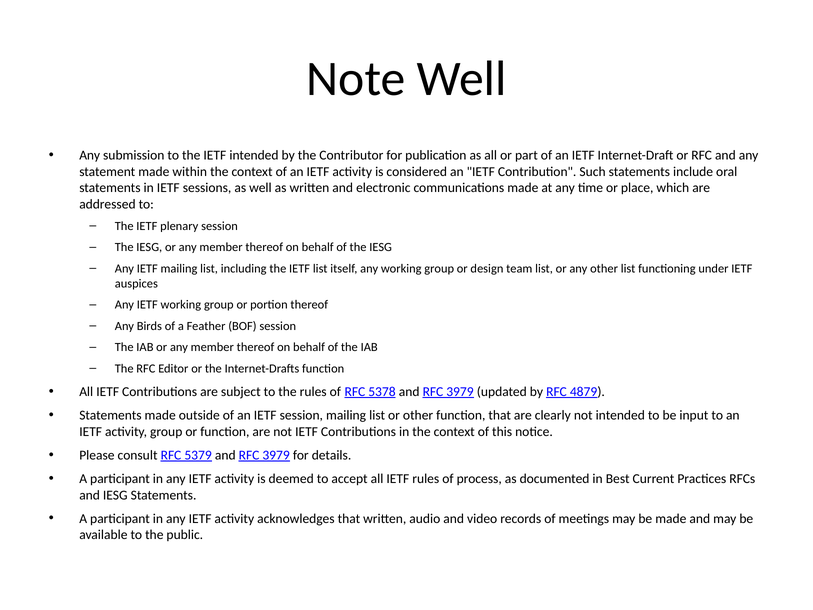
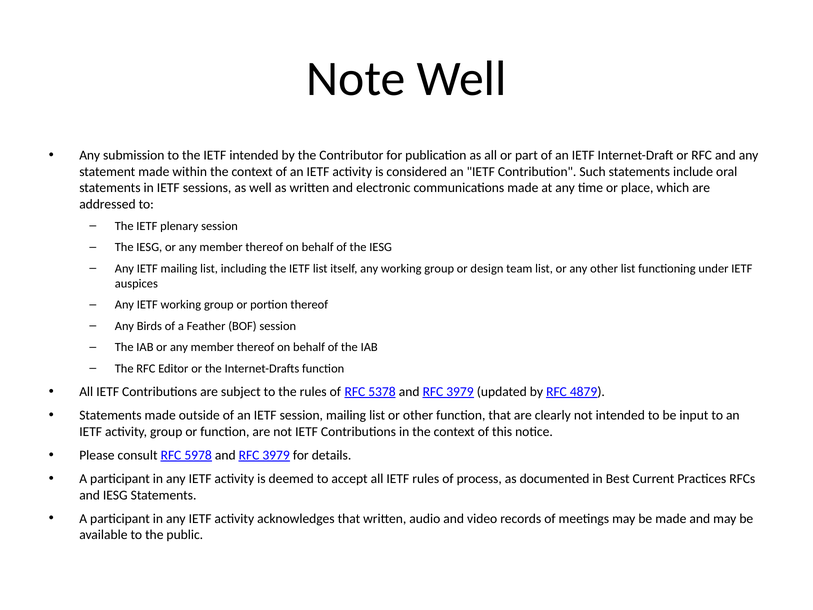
5379: 5379 -> 5978
